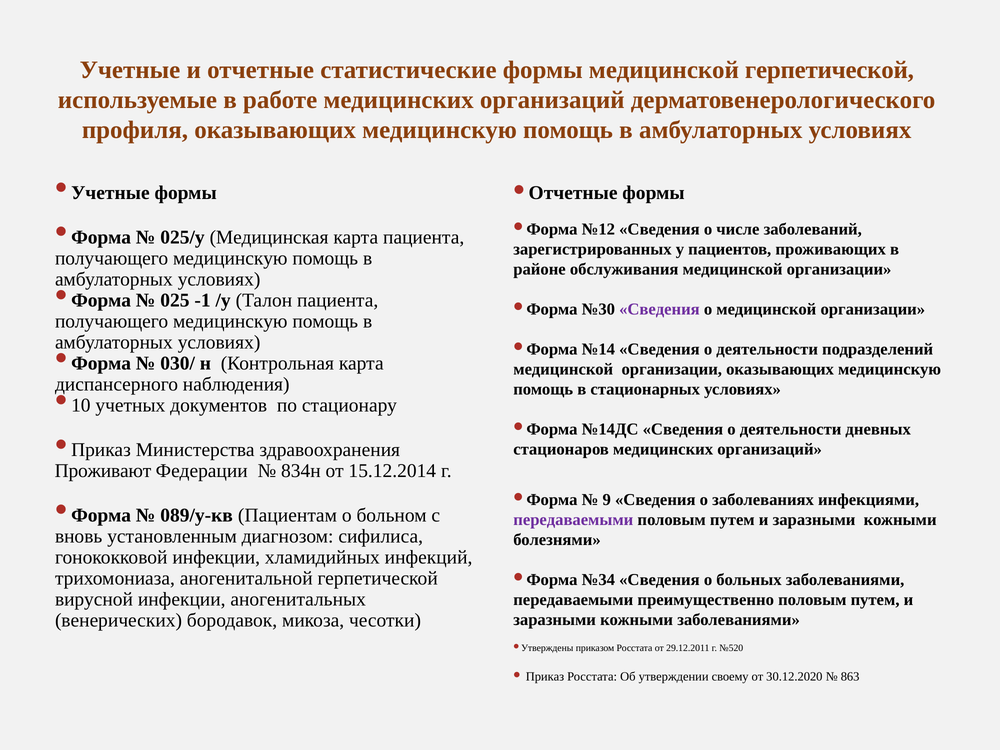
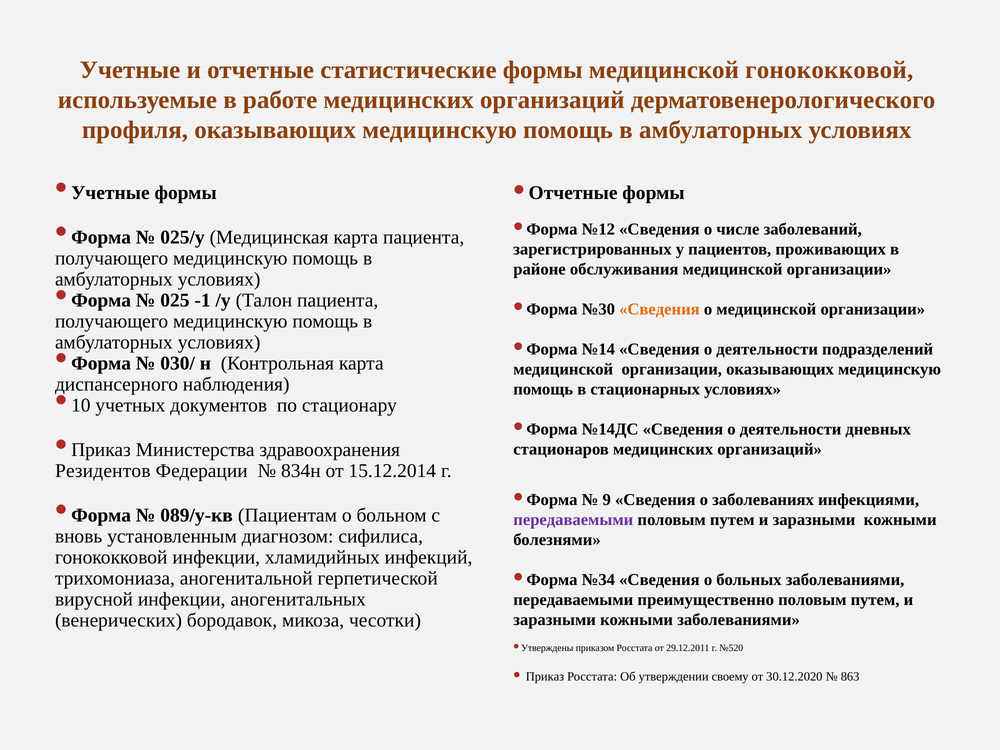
медицинской герпетической: герпетической -> гонококковой
Сведения at (659, 309) colour: purple -> orange
Проживают: Проживают -> Резидентов
